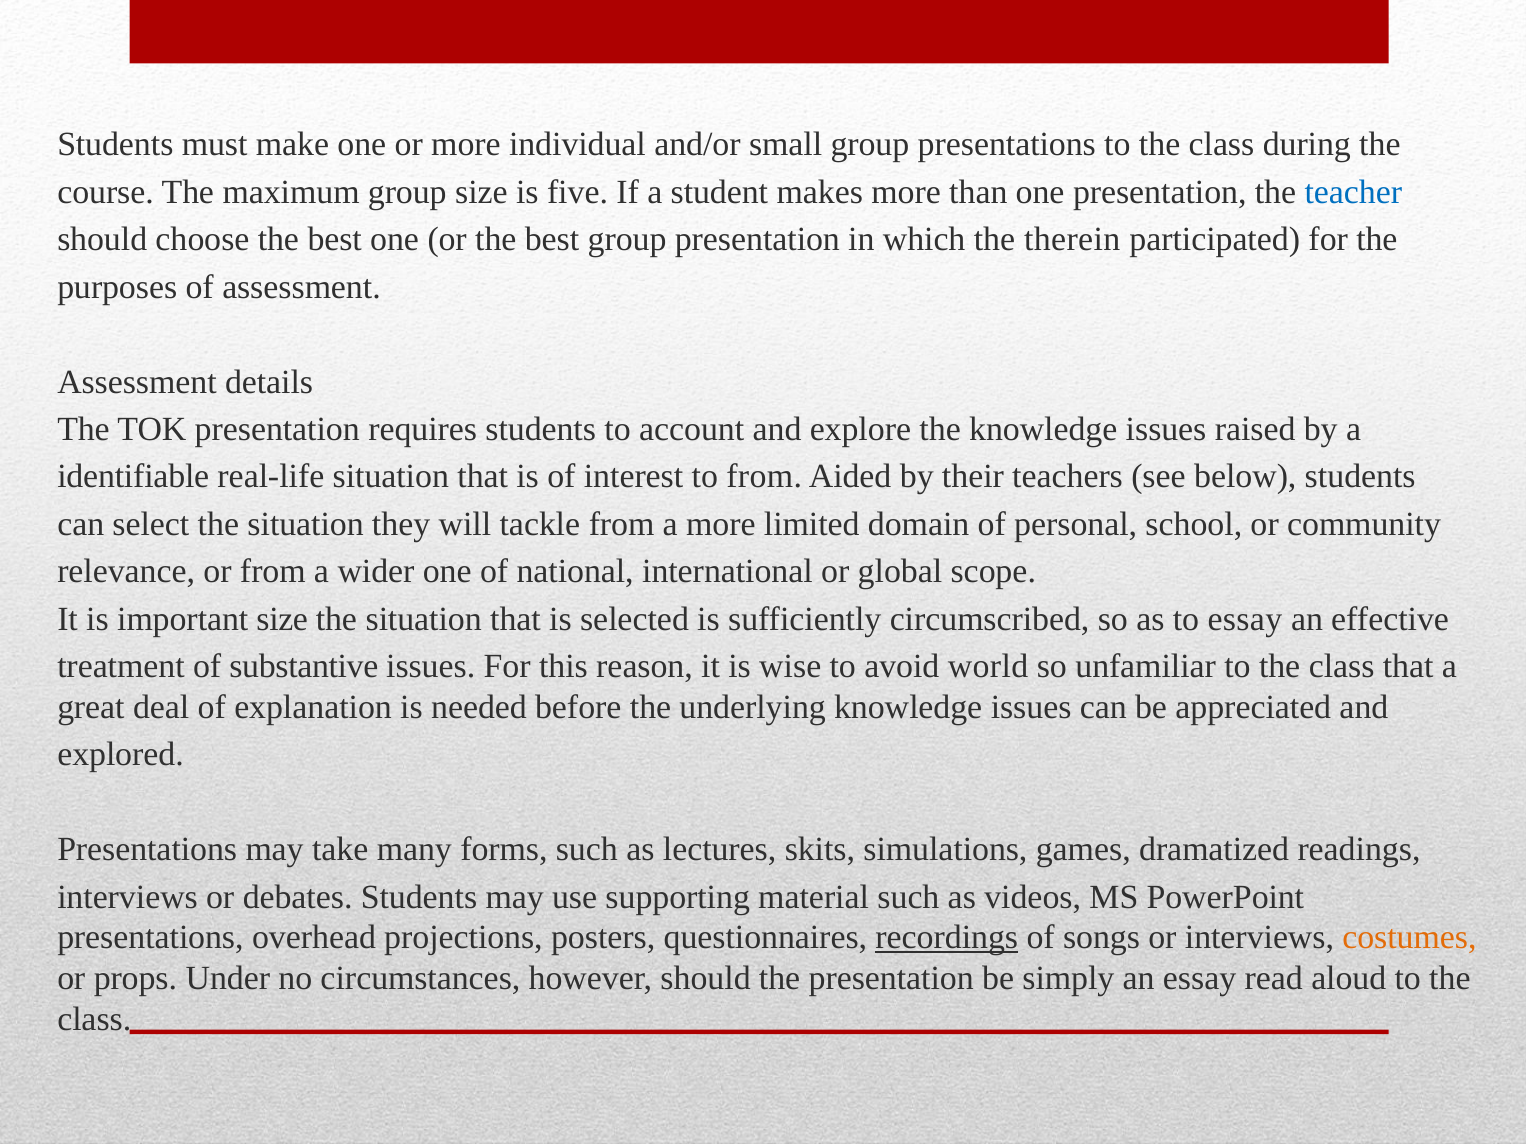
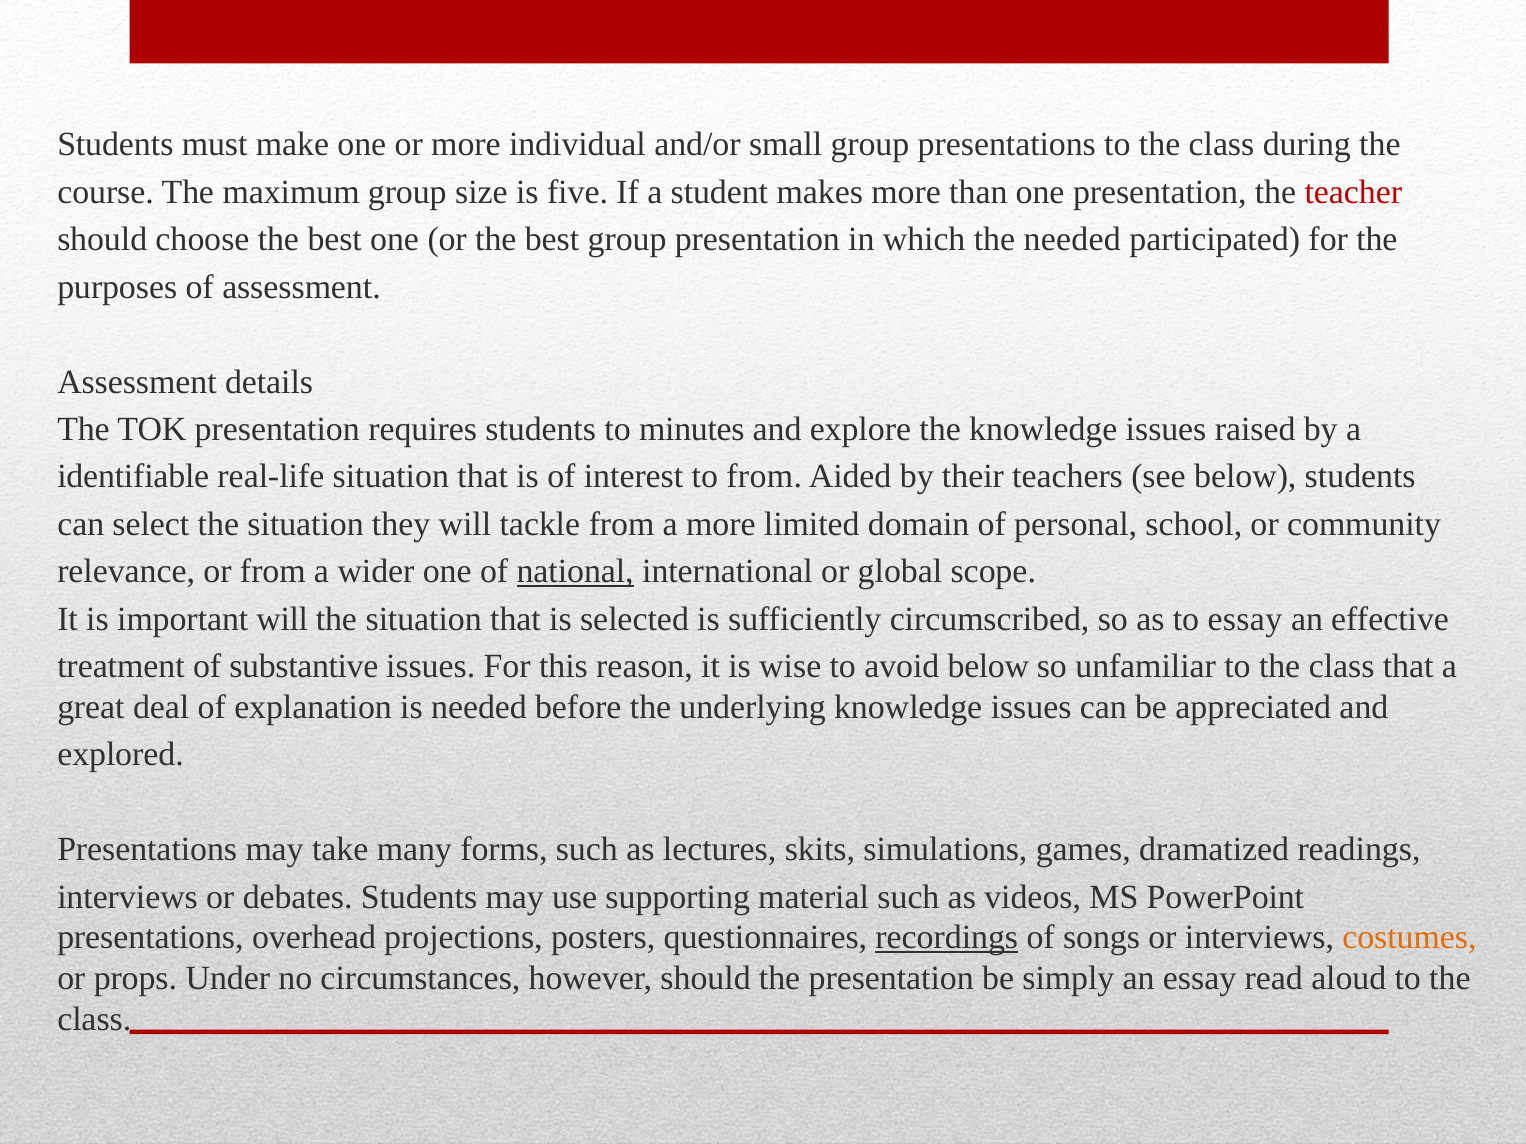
teacher colour: blue -> red
the therein: therein -> needed
account: account -> minutes
national underline: none -> present
important size: size -> will
avoid world: world -> below
